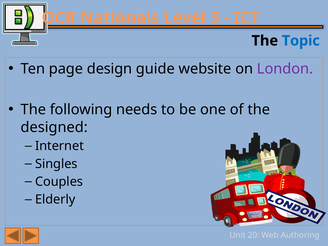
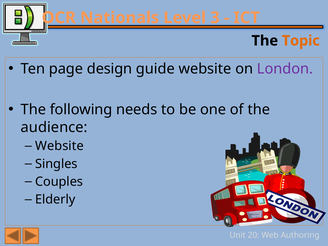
Topic colour: blue -> orange
designed: designed -> audience
Internet at (59, 146): Internet -> Website
